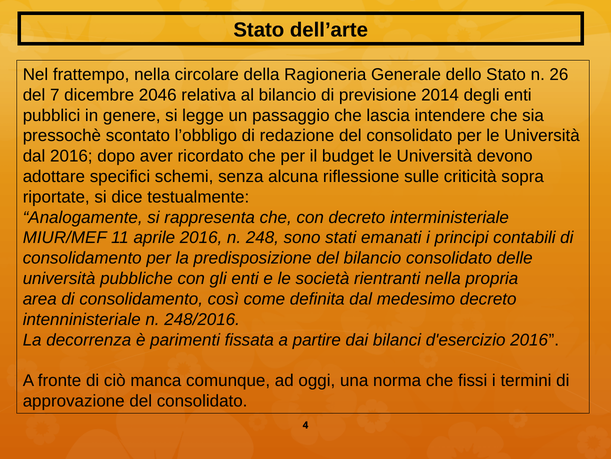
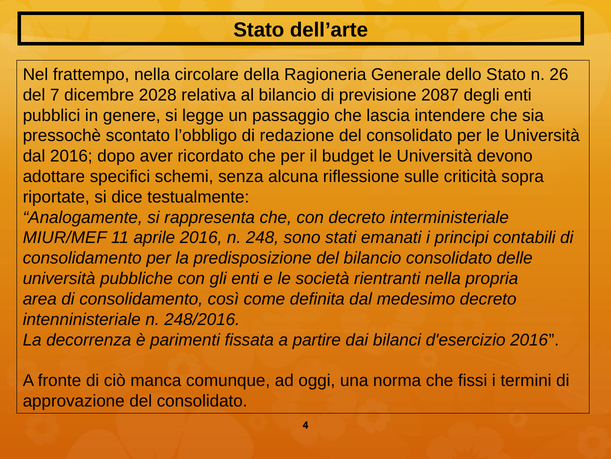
2046: 2046 -> 2028
2014: 2014 -> 2087
